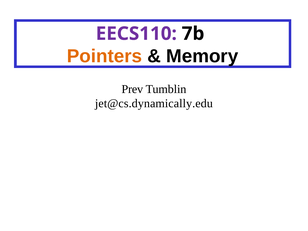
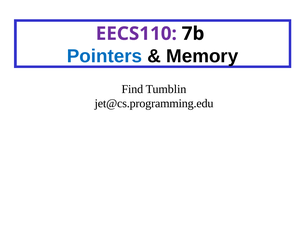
Pointers colour: orange -> blue
Prev: Prev -> Find
jet@cs.dynamically.edu: jet@cs.dynamically.edu -> jet@cs.programming.edu
